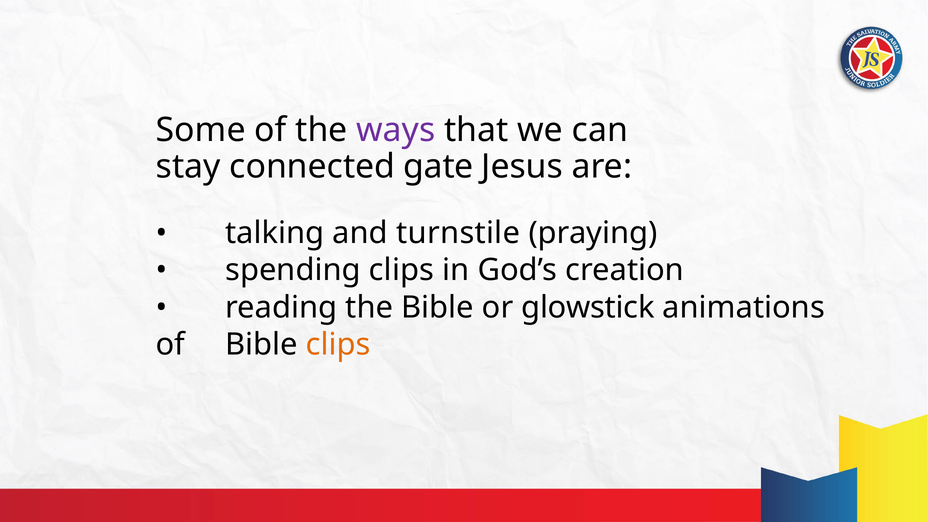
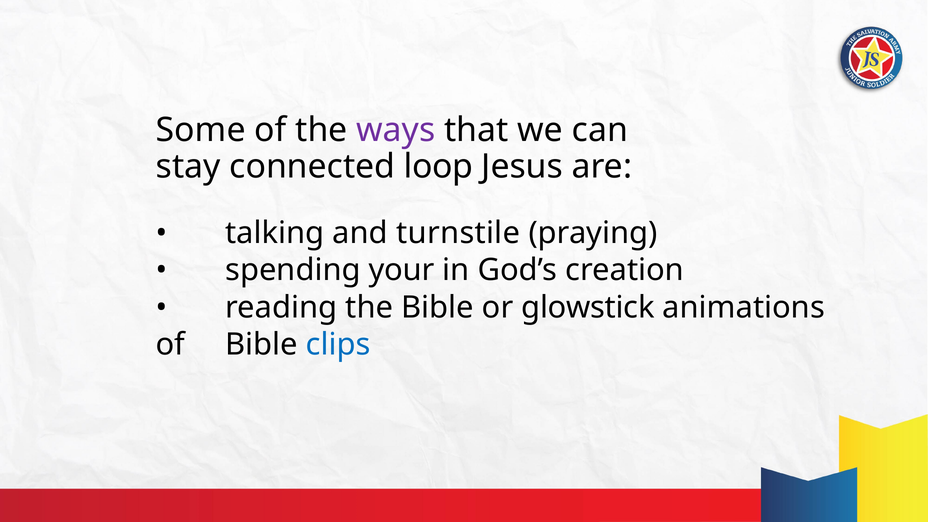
gate: gate -> loop
spending clips: clips -> your
clips at (338, 345) colour: orange -> blue
